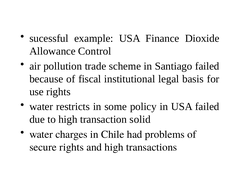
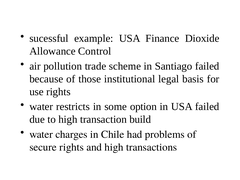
fiscal: fiscal -> those
policy: policy -> option
solid: solid -> build
